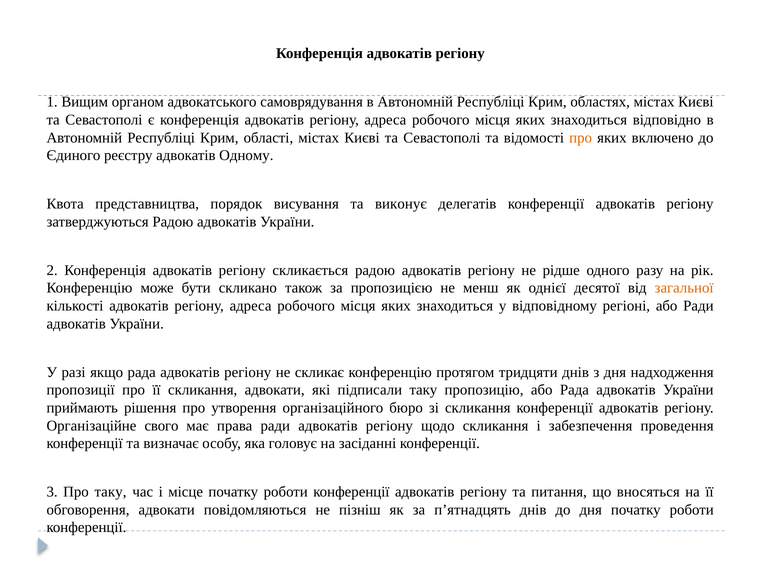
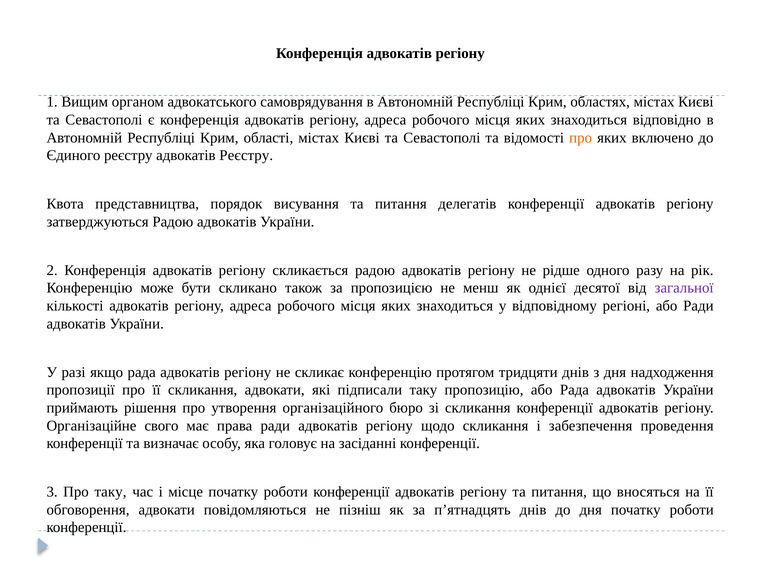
адвокатів Одному: Одному -> Реєстру
висування та виконує: виконує -> питання
загальної colour: orange -> purple
